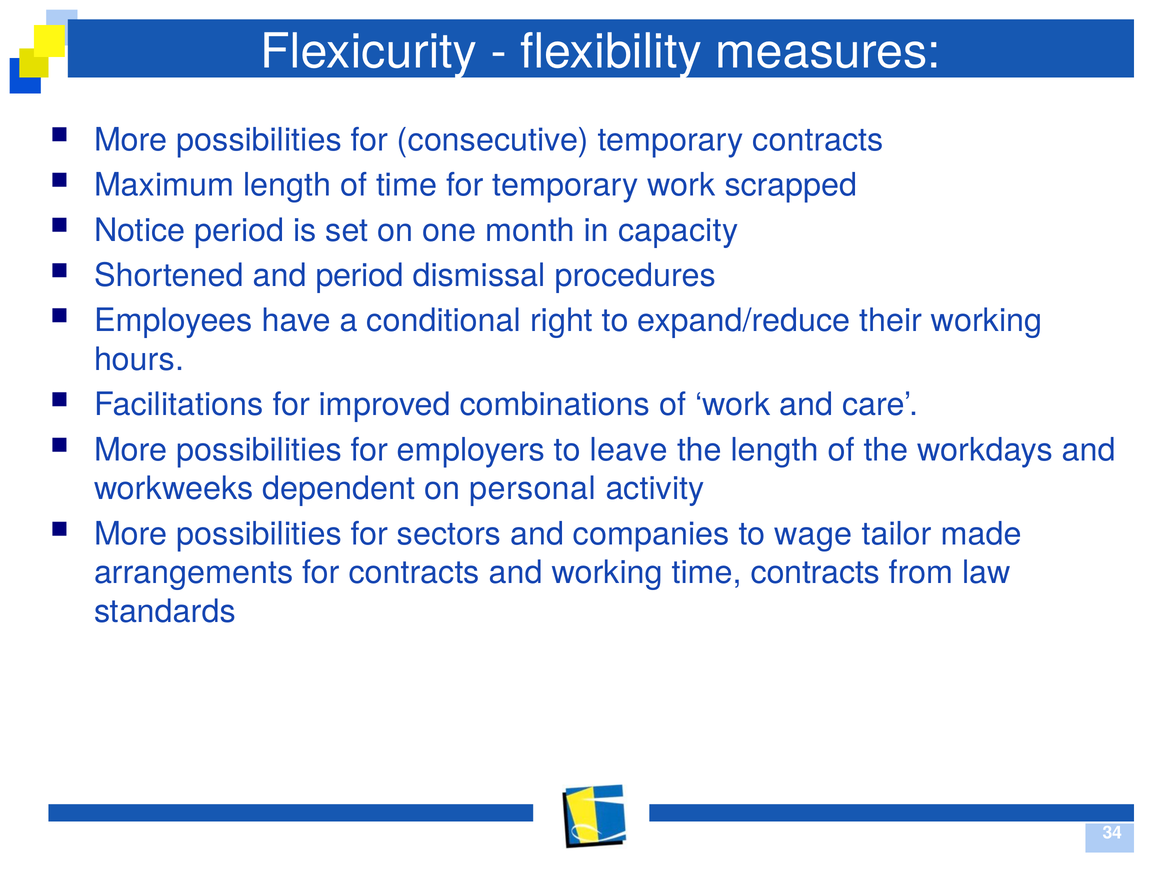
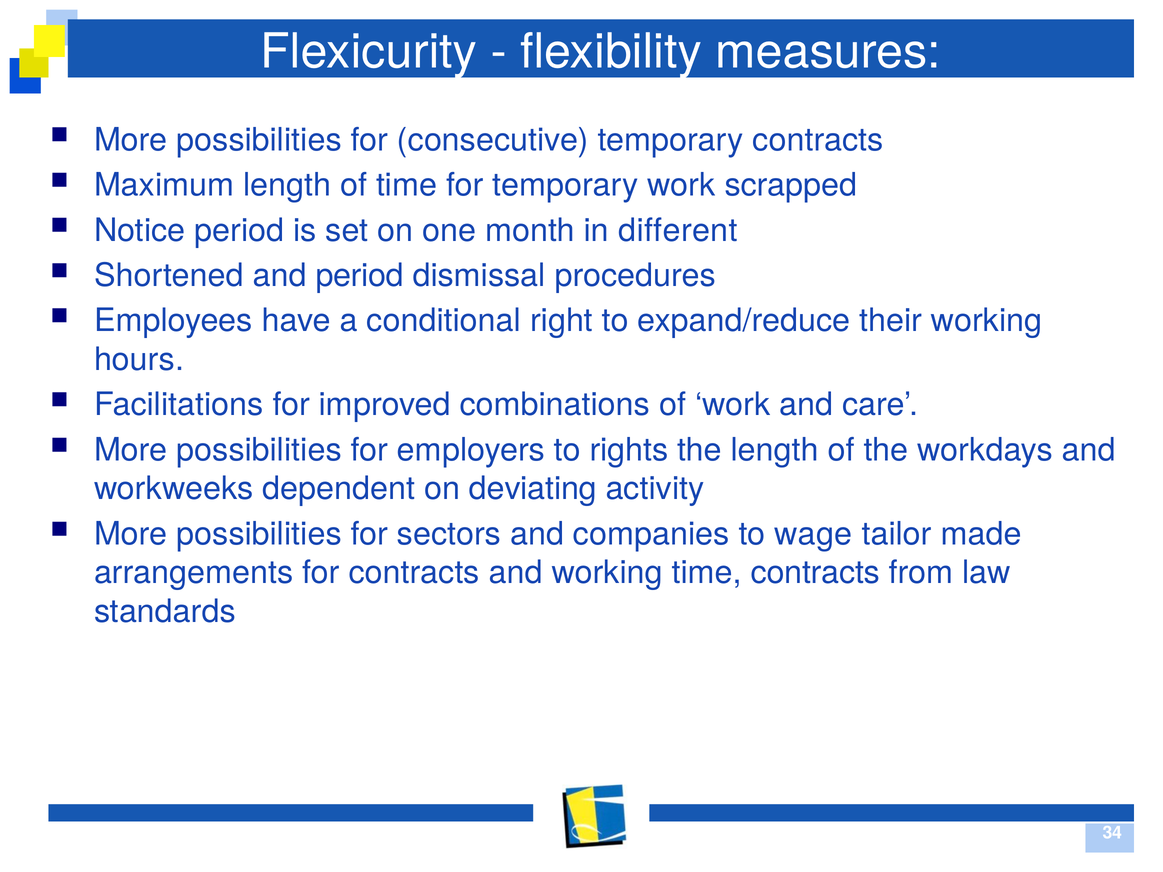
capacity: capacity -> different
leave: leave -> rights
personal: personal -> deviating
